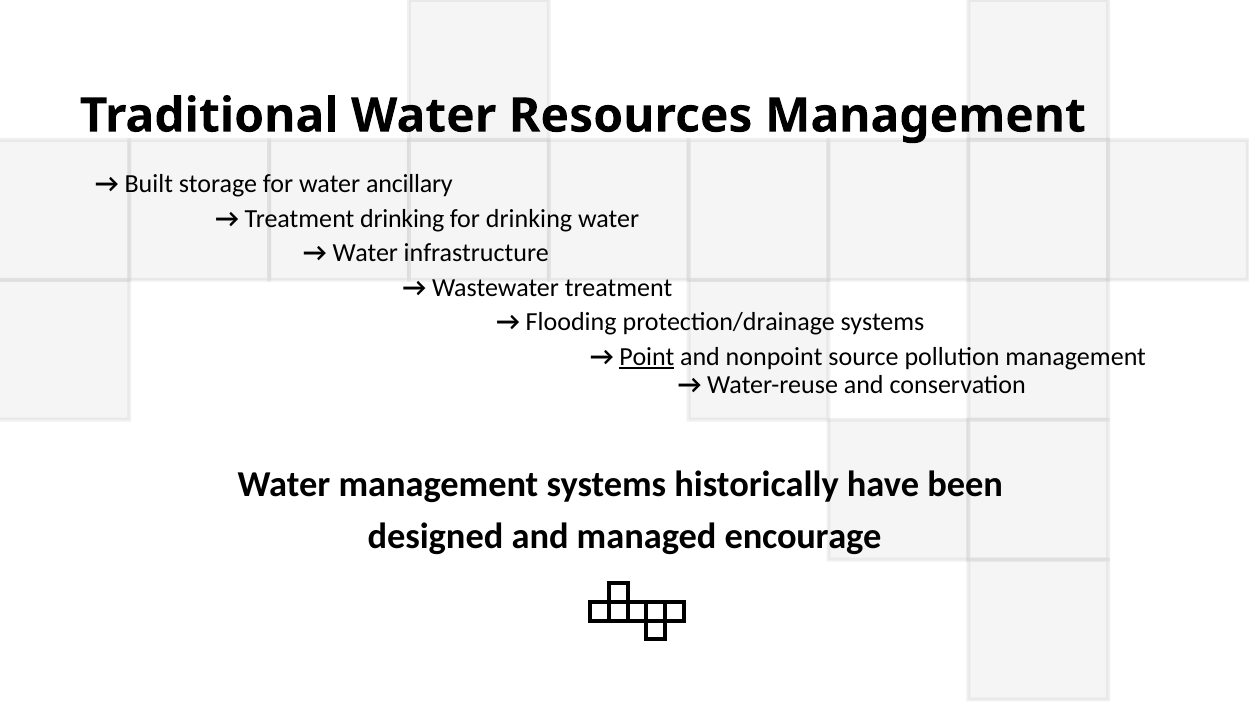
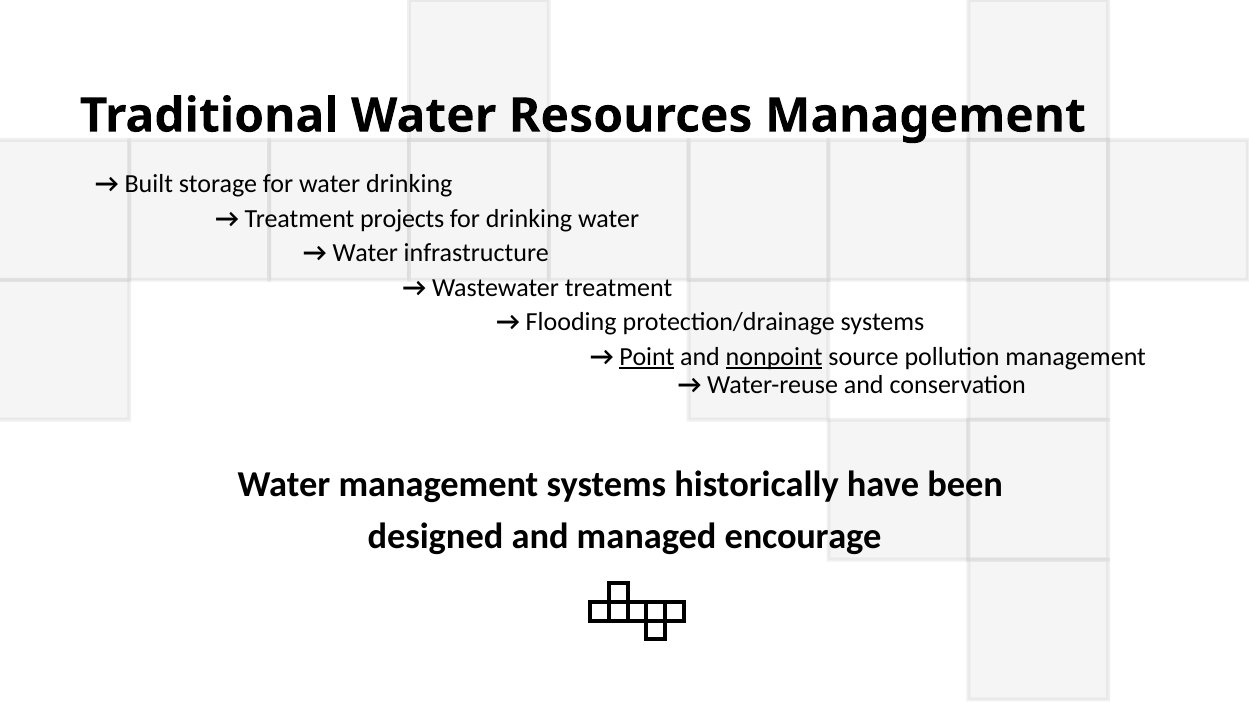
water ancillary: ancillary -> drinking
Treatment drinking: drinking -> projects
nonpoint underline: none -> present
